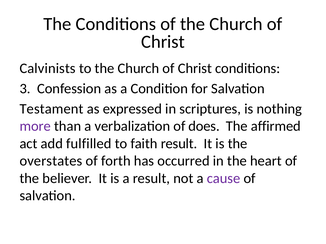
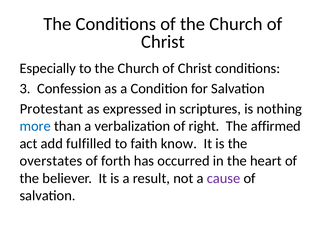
Calvinists: Calvinists -> Especially
Testament: Testament -> Protestant
more colour: purple -> blue
does: does -> right
faith result: result -> know
